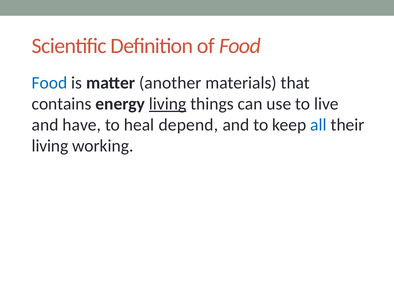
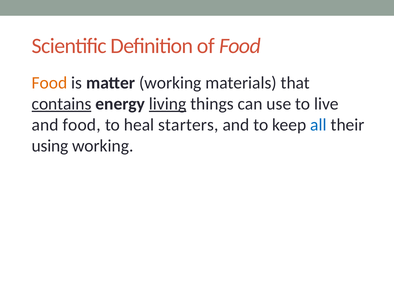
Food at (49, 83) colour: blue -> orange
matter another: another -> working
contains underline: none -> present
and have: have -> food
depend: depend -> starters
living at (50, 146): living -> using
